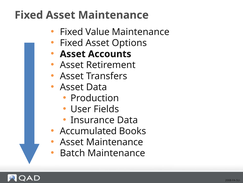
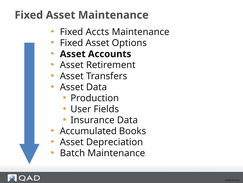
Value: Value -> Accts
Maintenance at (115, 142): Maintenance -> Depreciation
